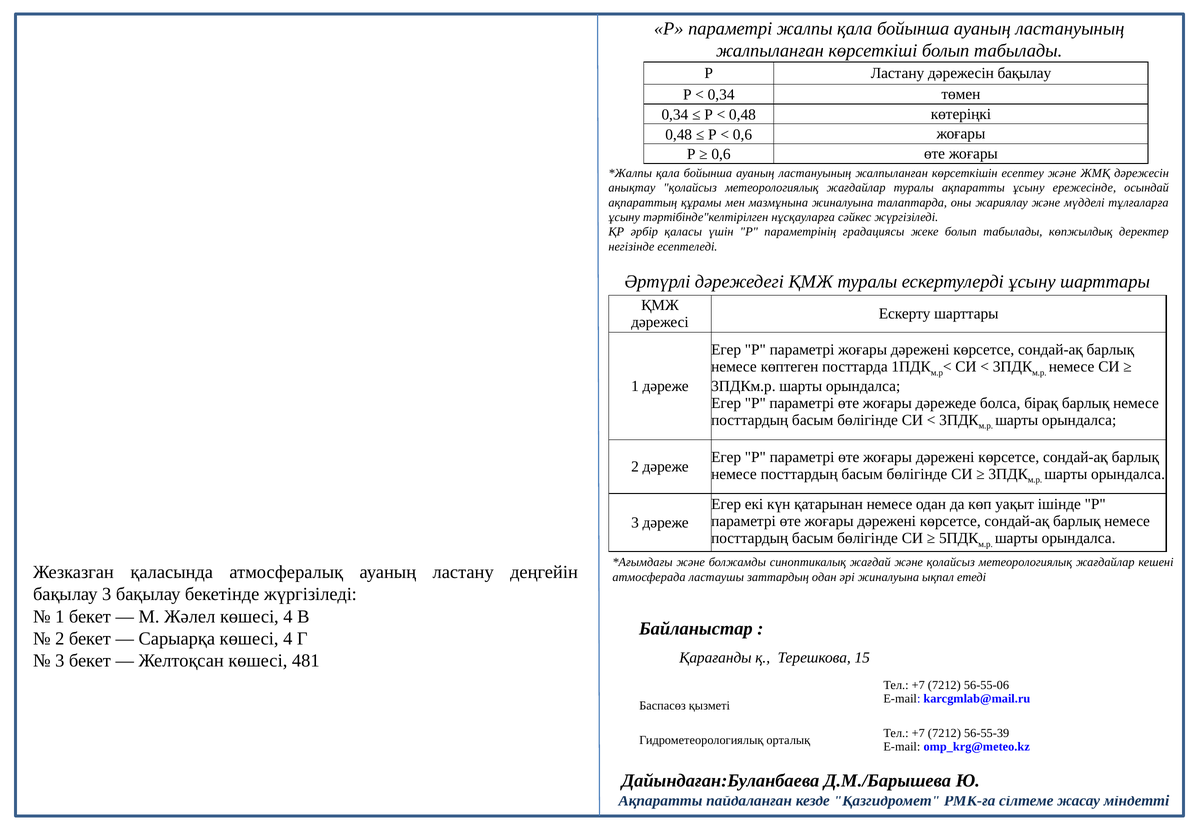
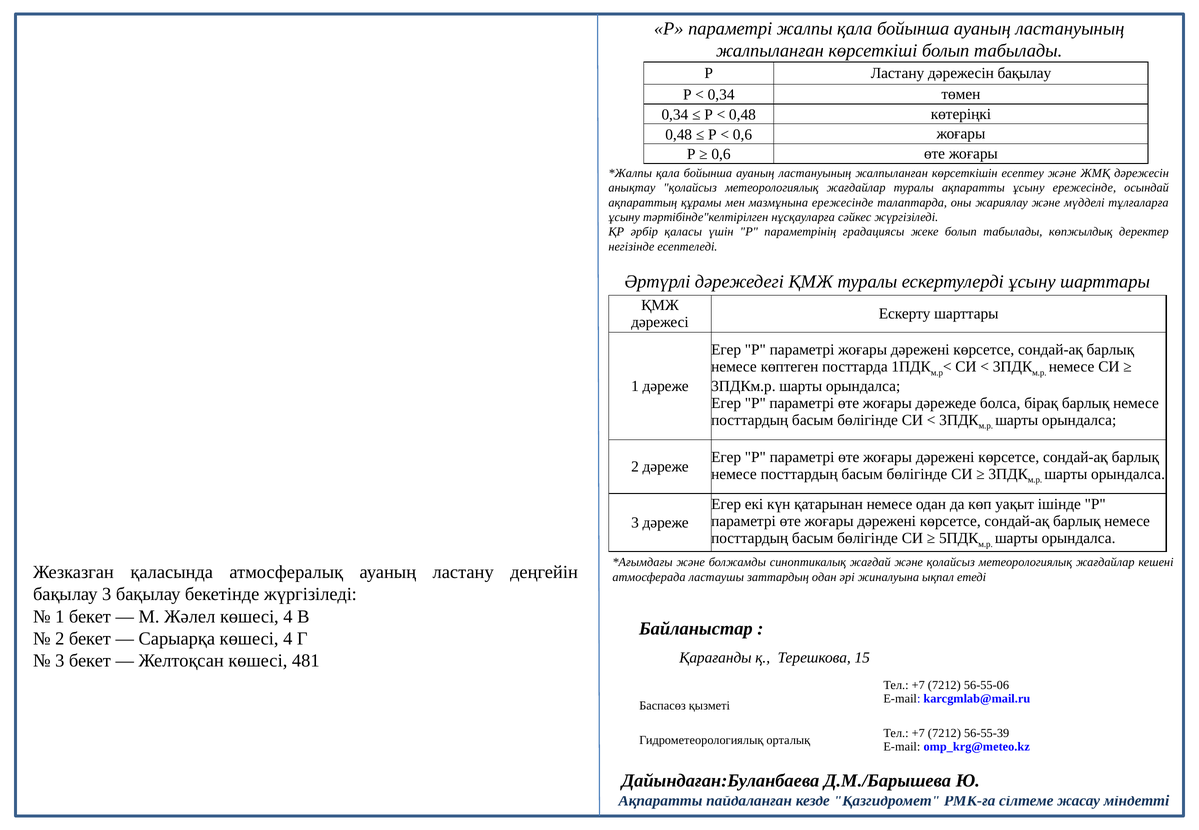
мазмұнына жиналуына: жиналуына -> ережесінде
